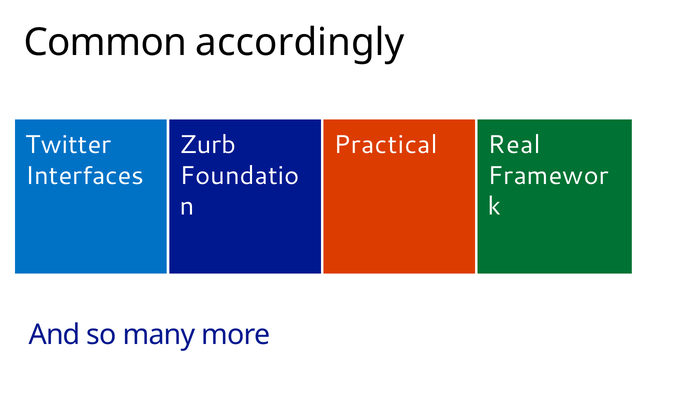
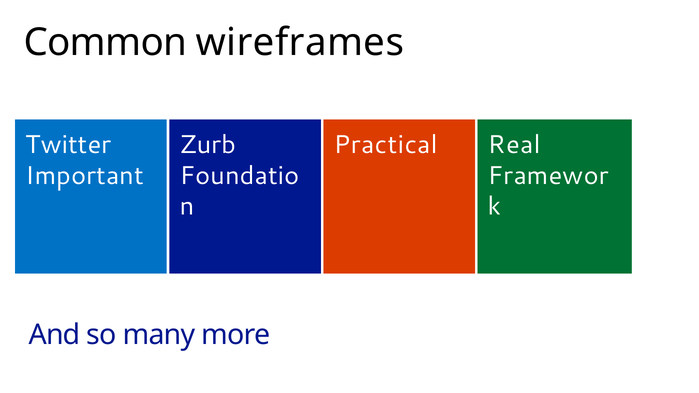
accordingly: accordingly -> wireframes
Interfaces: Interfaces -> Important
